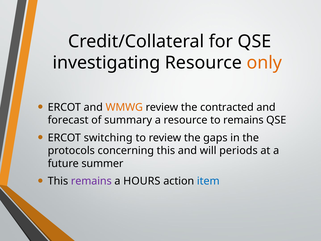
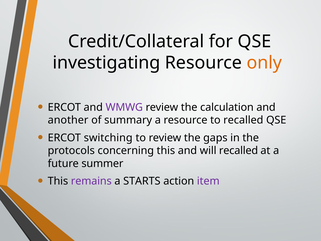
WMWG colour: orange -> purple
contracted: contracted -> calculation
forecast: forecast -> another
to remains: remains -> recalled
will periods: periods -> recalled
HOURS: HOURS -> STARTS
item colour: blue -> purple
